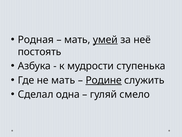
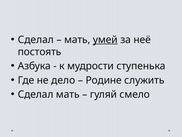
Родная at (36, 40): Родная -> Сделал
не мать: мать -> дело
Родине underline: present -> none
Сделал одна: одна -> мать
